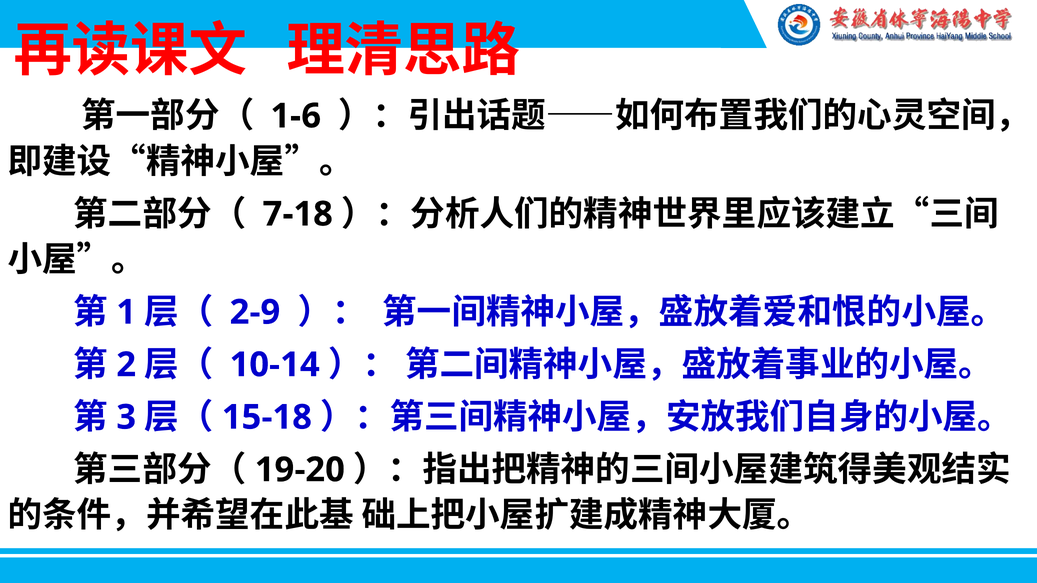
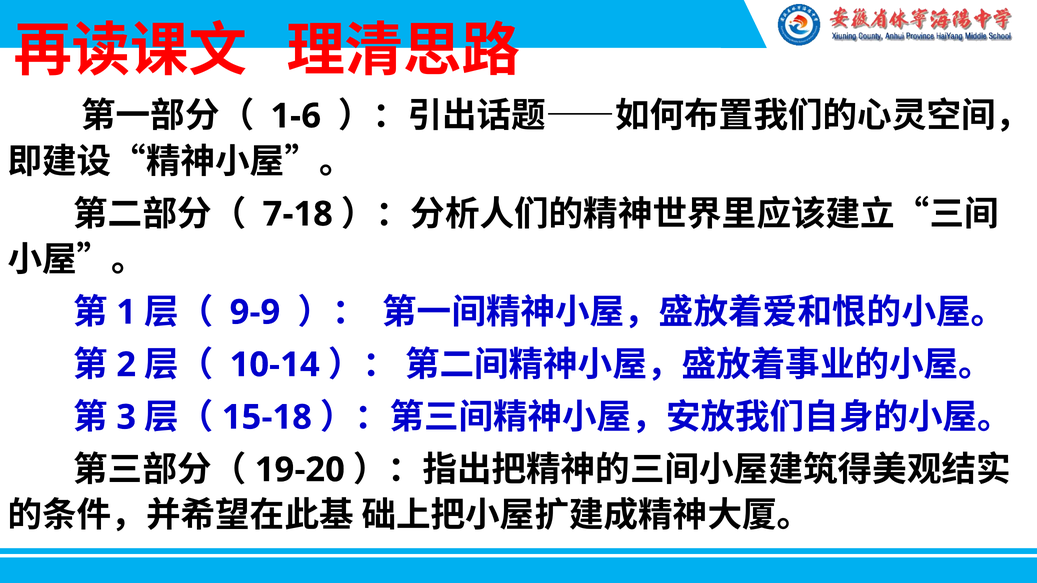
2-9: 2-9 -> 9-9
